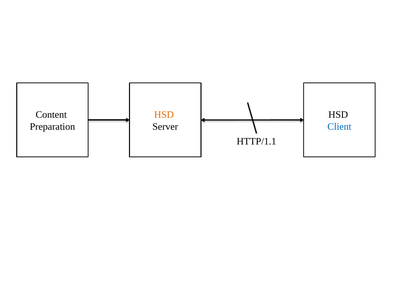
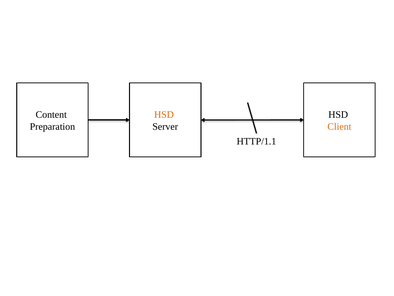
Client colour: blue -> orange
